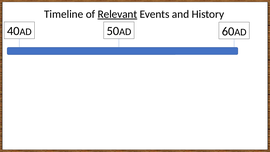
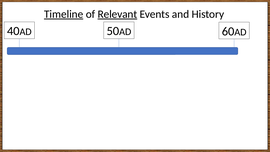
Timeline underline: none -> present
